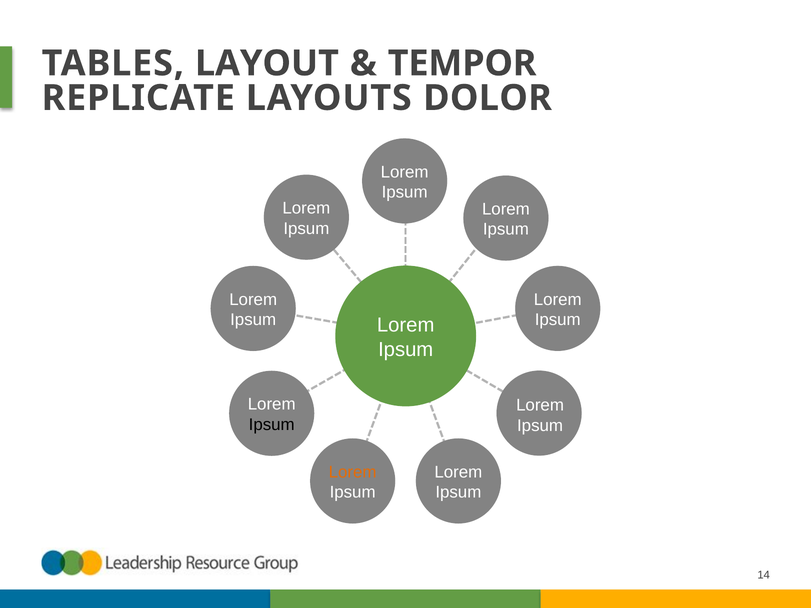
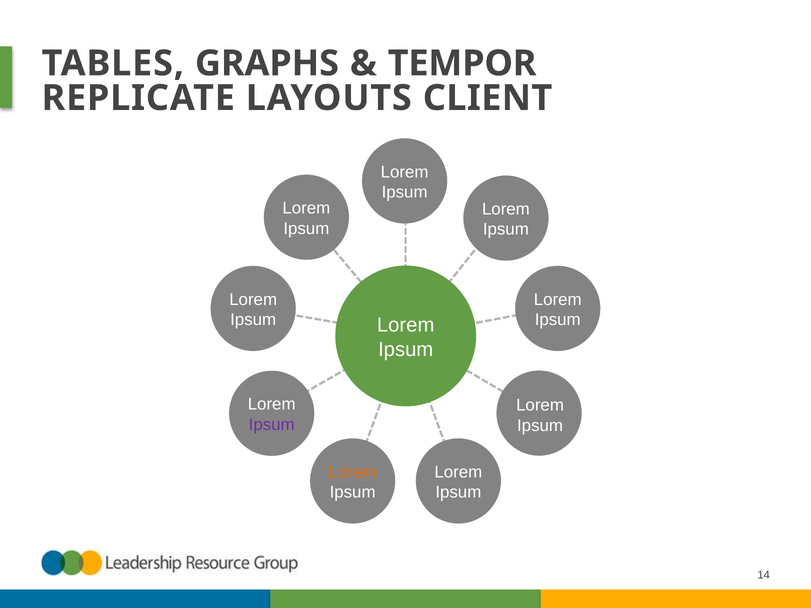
LAYOUT: LAYOUT -> GRAPHS
DOLOR: DOLOR -> CLIENT
Ipsum at (272, 425) colour: black -> purple
